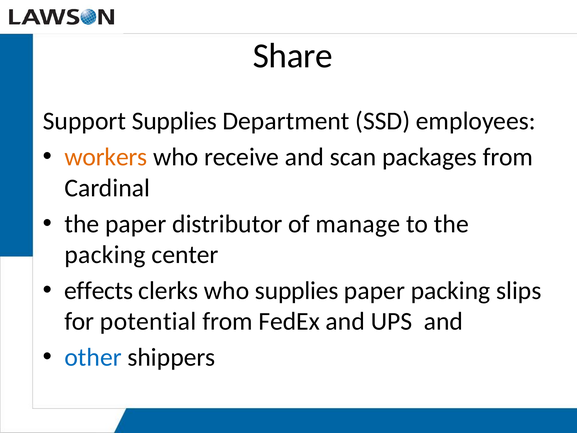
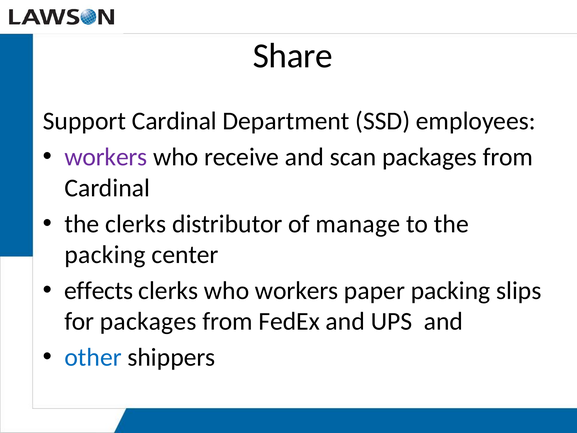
Support Supplies: Supplies -> Cardinal
workers at (106, 157) colour: orange -> purple
the paper: paper -> clerks
who supplies: supplies -> workers
for potential: potential -> packages
